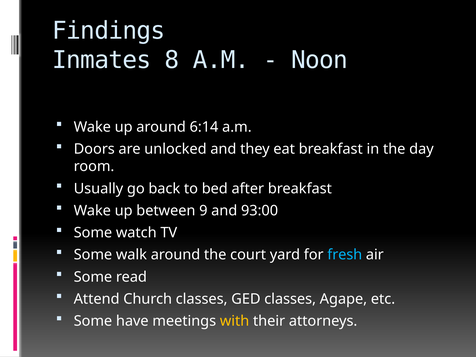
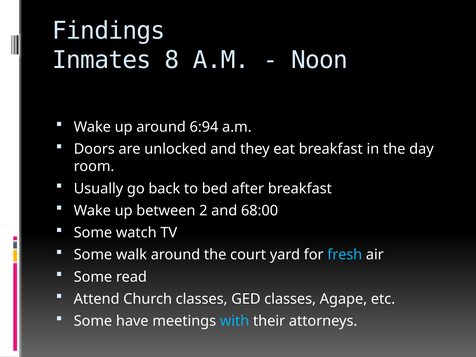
6:14: 6:14 -> 6:94
9: 9 -> 2
93:00: 93:00 -> 68:00
with colour: yellow -> light blue
